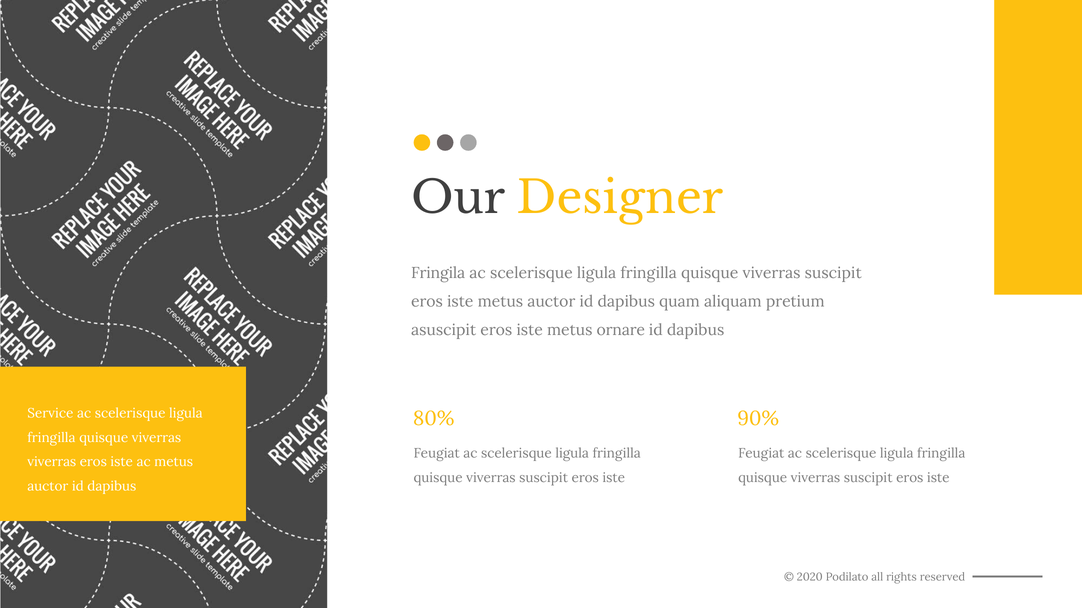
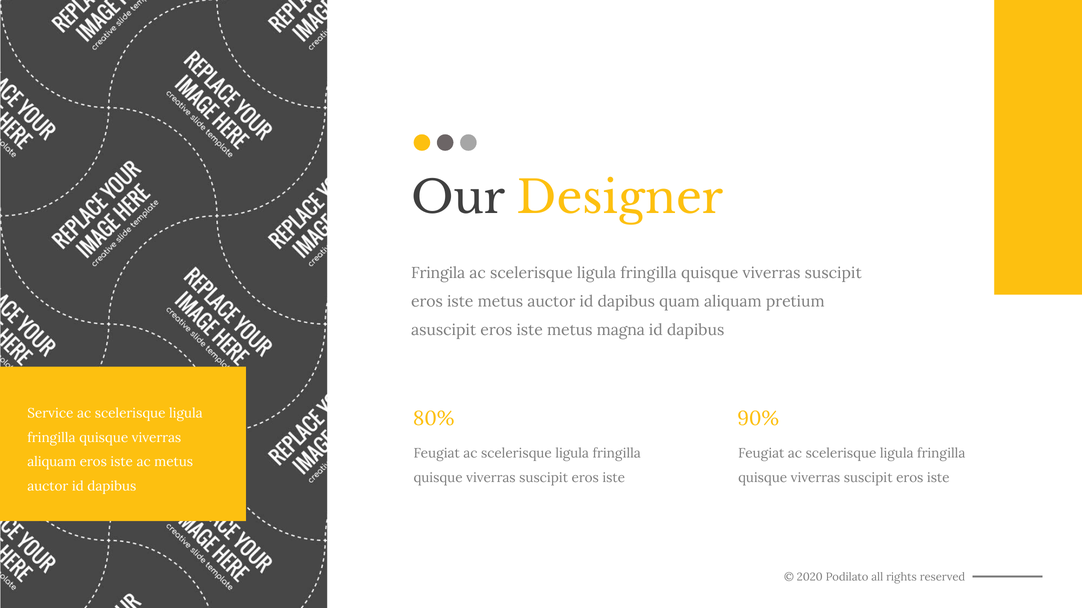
ornare: ornare -> magna
viverras at (52, 462): viverras -> aliquam
